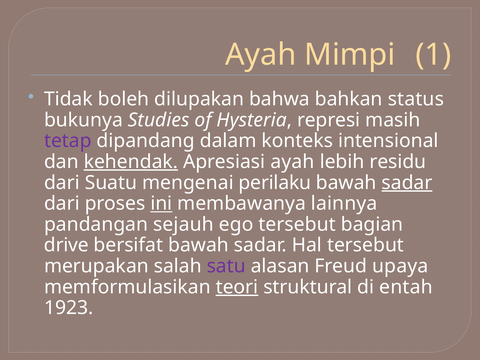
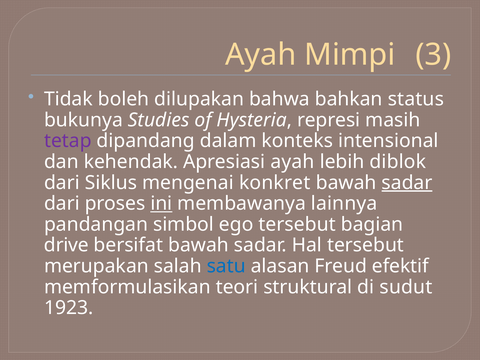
1: 1 -> 3
kehendak underline: present -> none
residu: residu -> diblok
Suatu: Suatu -> Siklus
perilaku: perilaku -> konkret
sejauh: sejauh -> simbol
satu colour: purple -> blue
upaya: upaya -> efektif
teori underline: present -> none
entah: entah -> sudut
